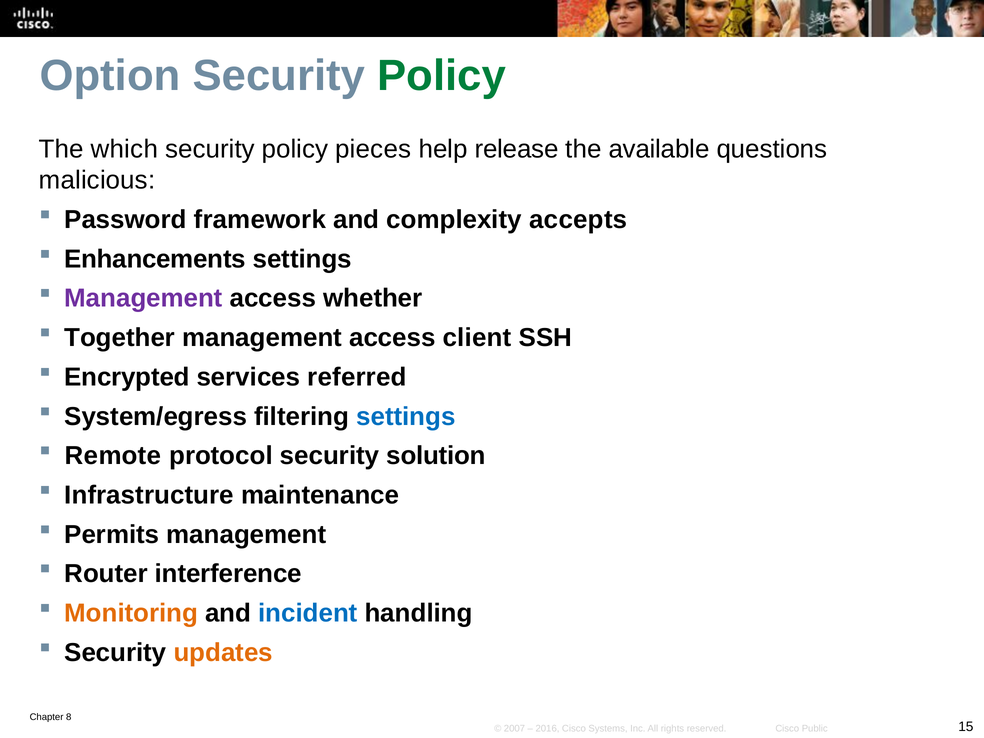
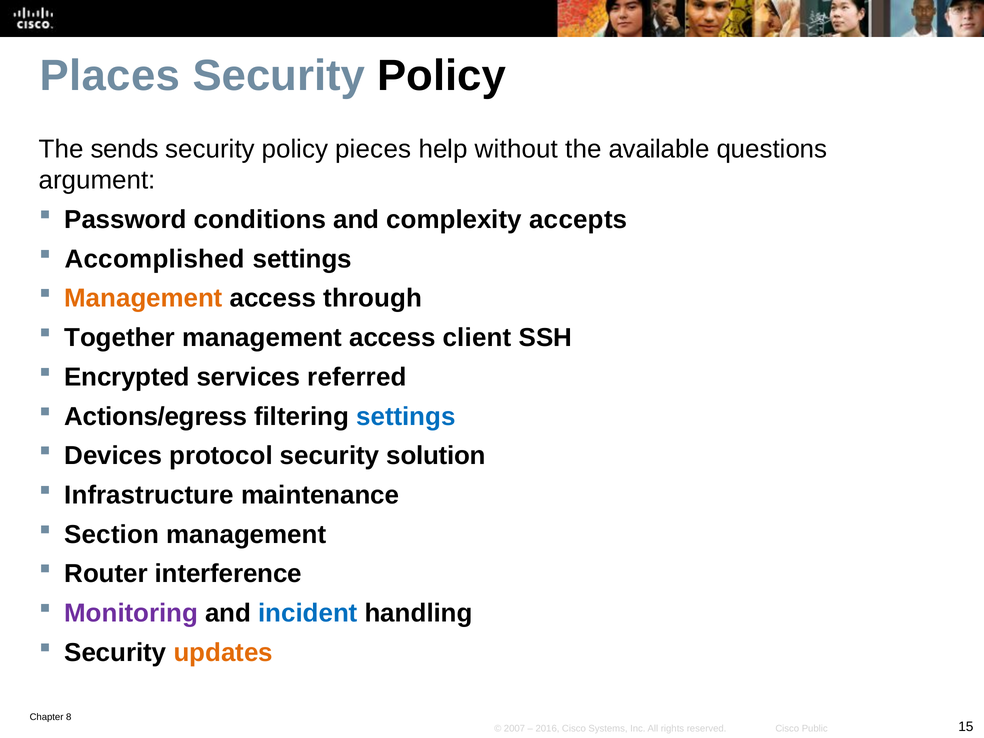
Option: Option -> Places
Policy at (442, 76) colour: green -> black
which: which -> sends
release: release -> without
malicious: malicious -> argument
framework: framework -> conditions
Enhancements: Enhancements -> Accomplished
Management at (143, 298) colour: purple -> orange
whether: whether -> through
System/egress: System/egress -> Actions/egress
Remote: Remote -> Devices
Permits: Permits -> Section
Monitoring colour: orange -> purple
